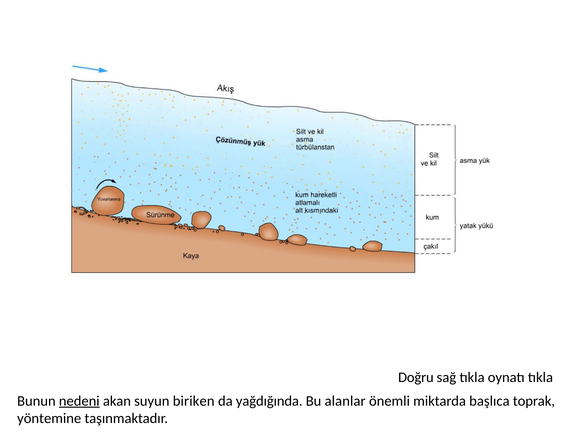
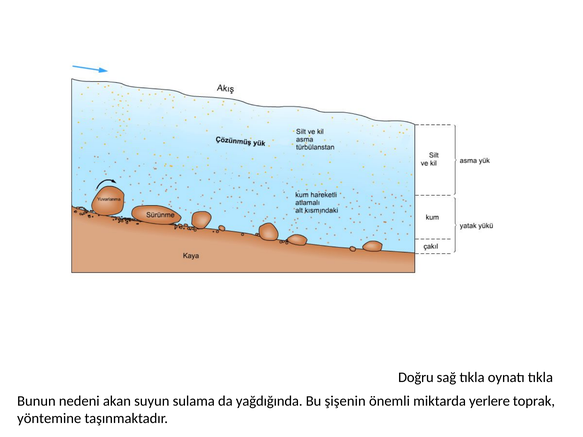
nedeni underline: present -> none
biriken: biriken -> sulama
alanlar: alanlar -> şişenin
başlıca: başlıca -> yerlere
